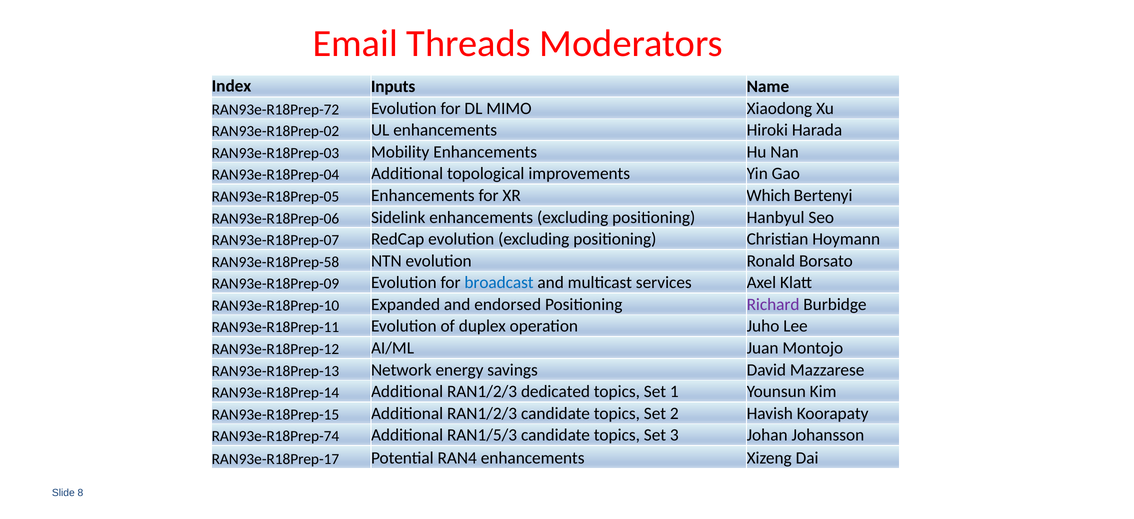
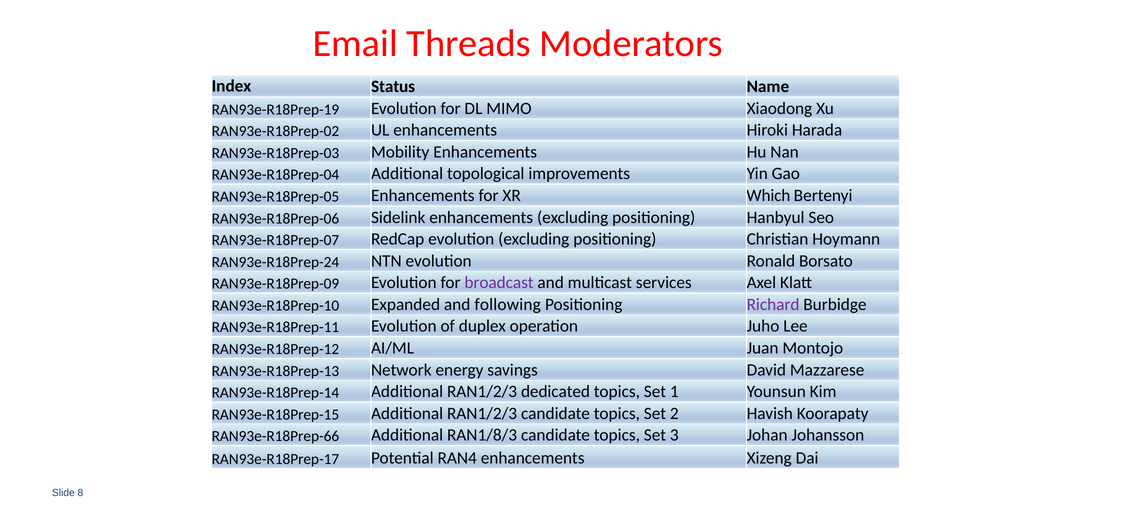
Inputs: Inputs -> Status
RAN93e-R18Prep-72: RAN93e-R18Prep-72 -> RAN93e-R18Prep-19
RAN93e-R18Prep-58: RAN93e-R18Prep-58 -> RAN93e-R18Prep-24
broadcast colour: blue -> purple
endorsed: endorsed -> following
RAN93e-R18Prep-74: RAN93e-R18Prep-74 -> RAN93e-R18Prep-66
RAN1/5/3: RAN1/5/3 -> RAN1/8/3
